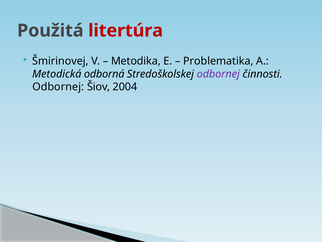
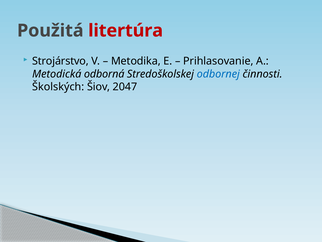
Šmirinovej: Šmirinovej -> Strojárstvo
Problematika: Problematika -> Prihlasovanie
odbornej at (218, 74) colour: purple -> blue
Odbornej at (58, 87): Odbornej -> Školských
2004: 2004 -> 2047
